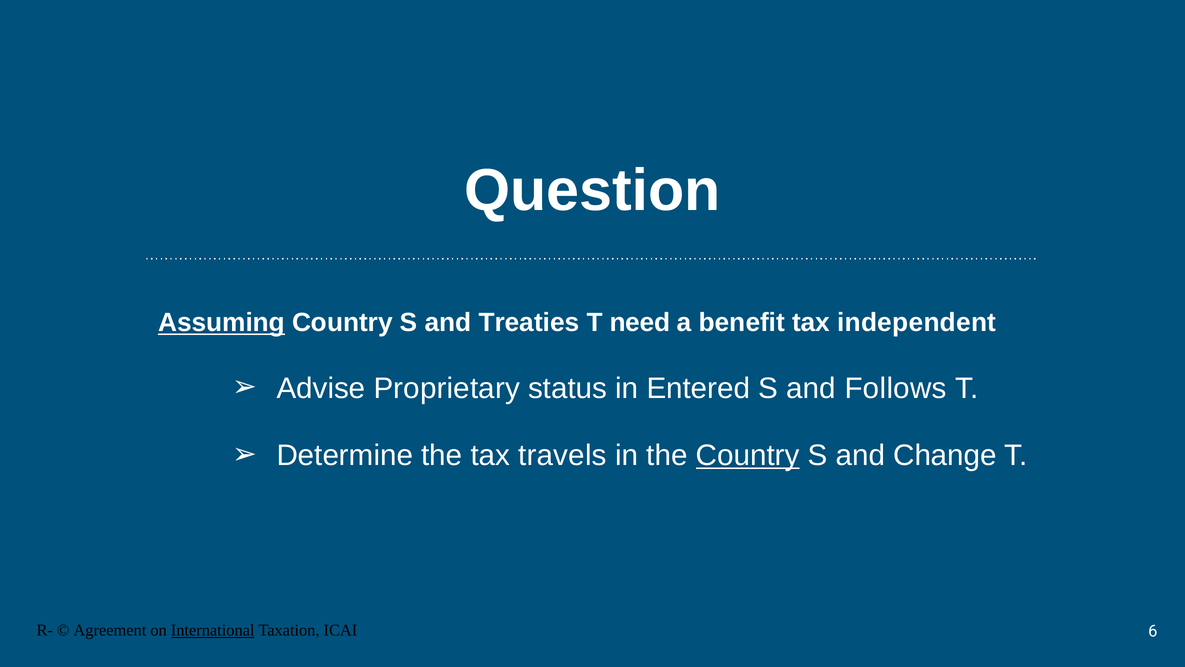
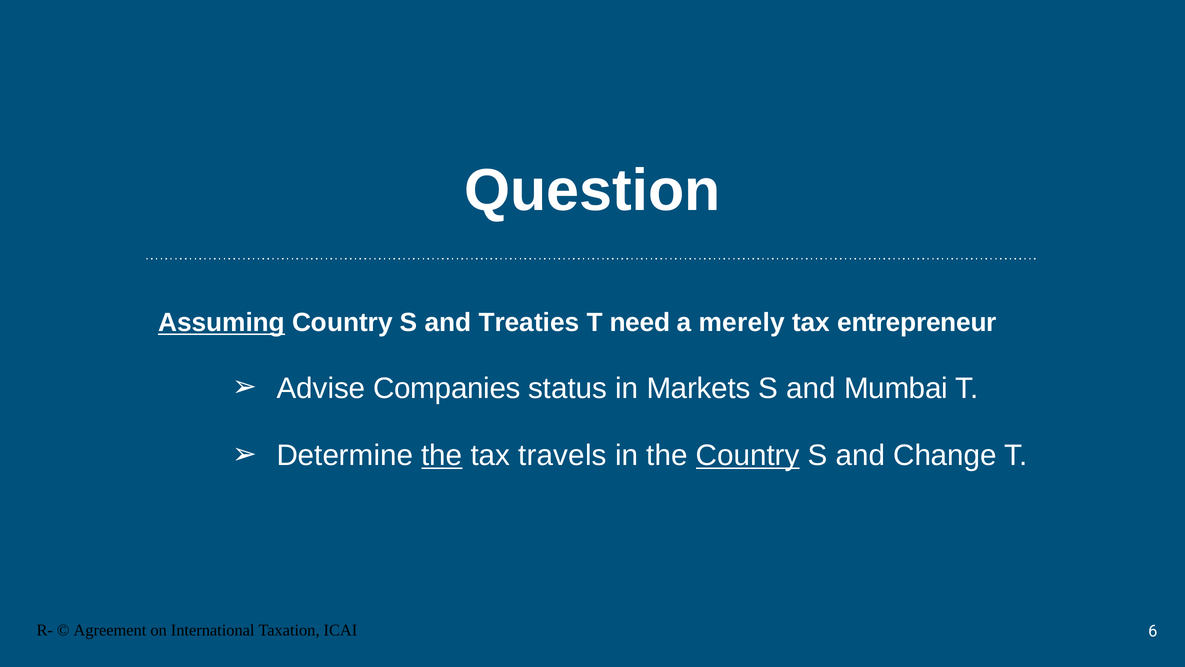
benefit: benefit -> merely
independent: independent -> entrepreneur
Proprietary: Proprietary -> Companies
Entered: Entered -> Markets
Follows: Follows -> Mumbai
the at (442, 455) underline: none -> present
International underline: present -> none
